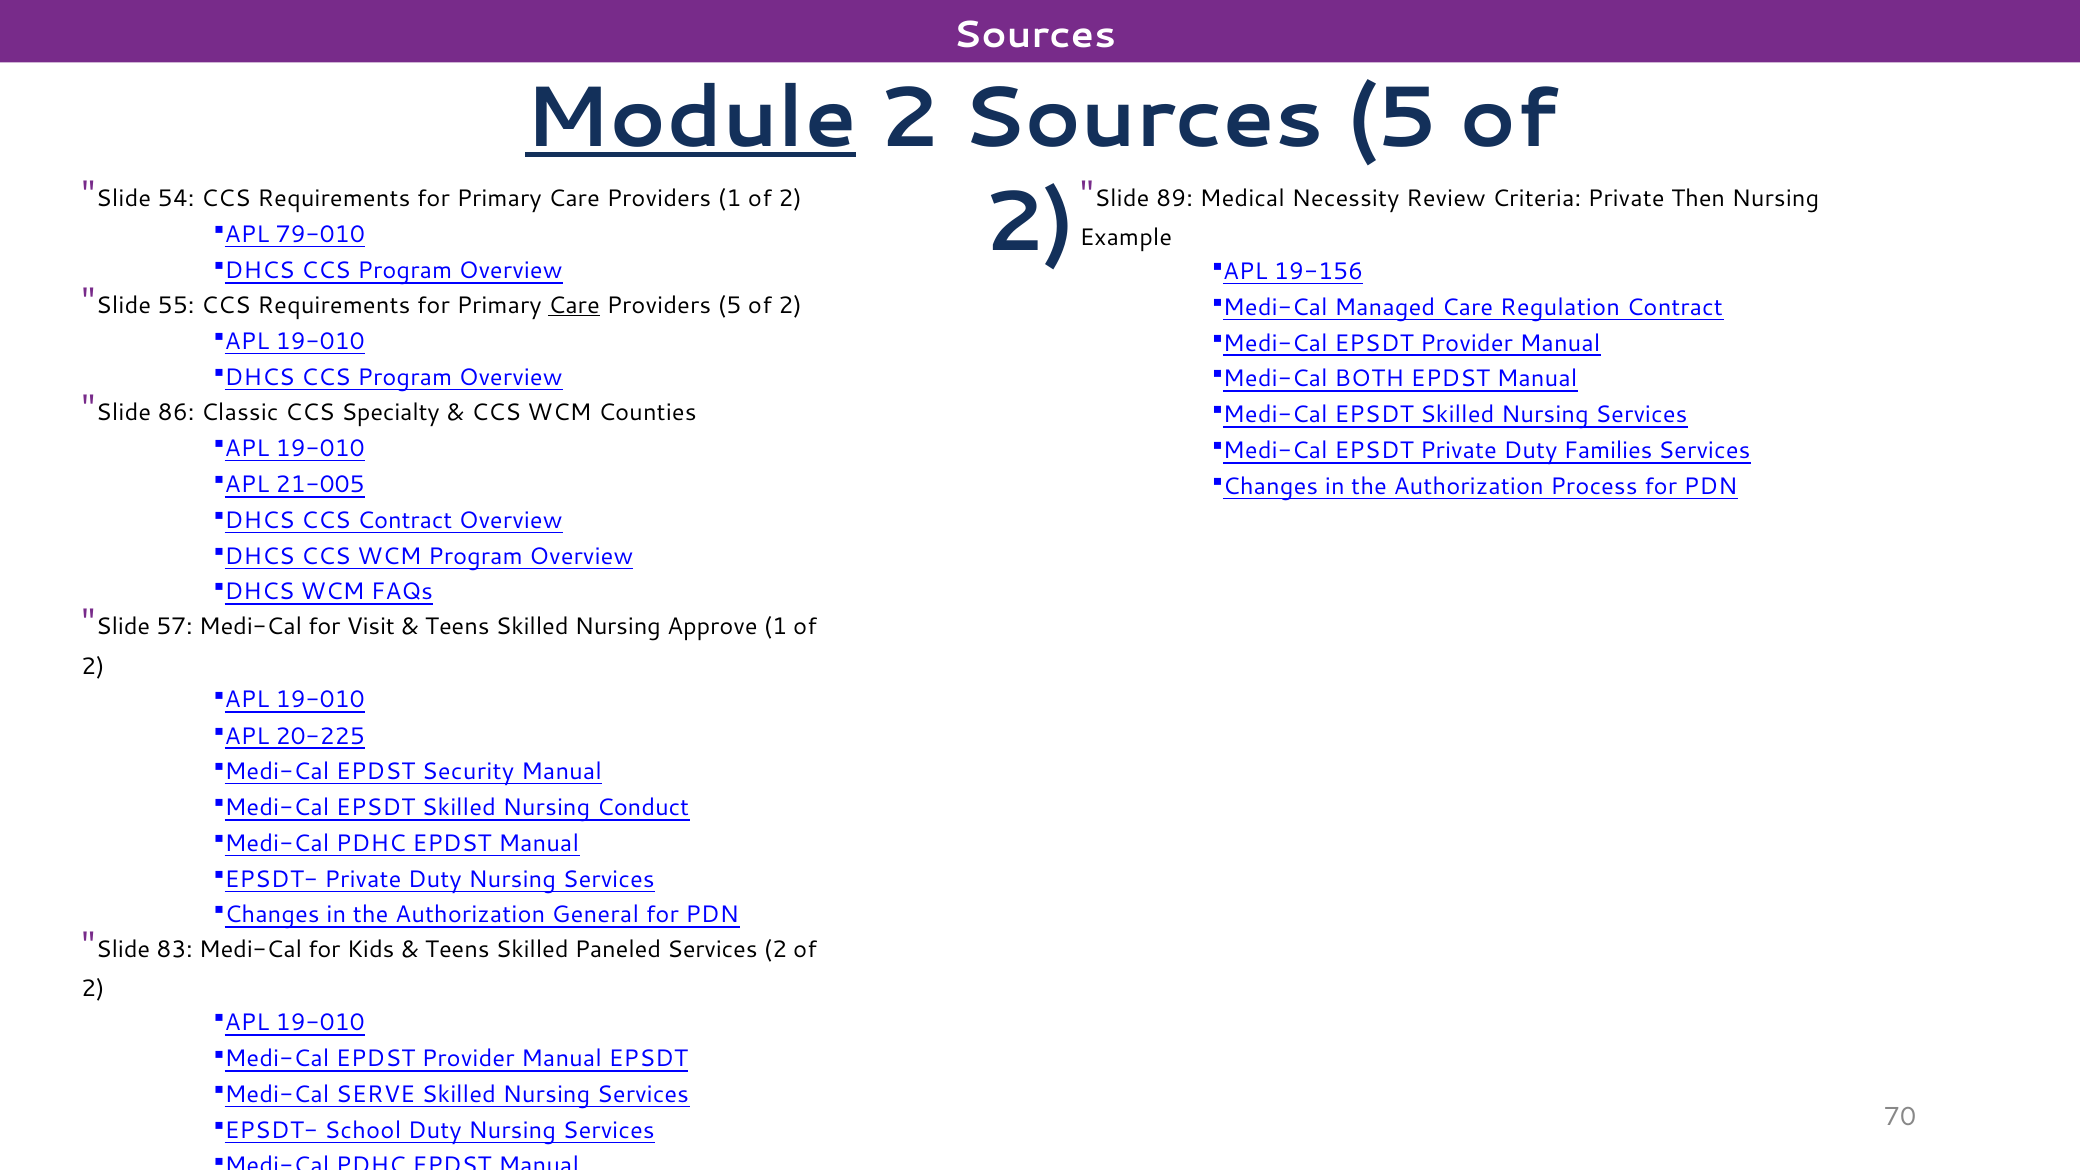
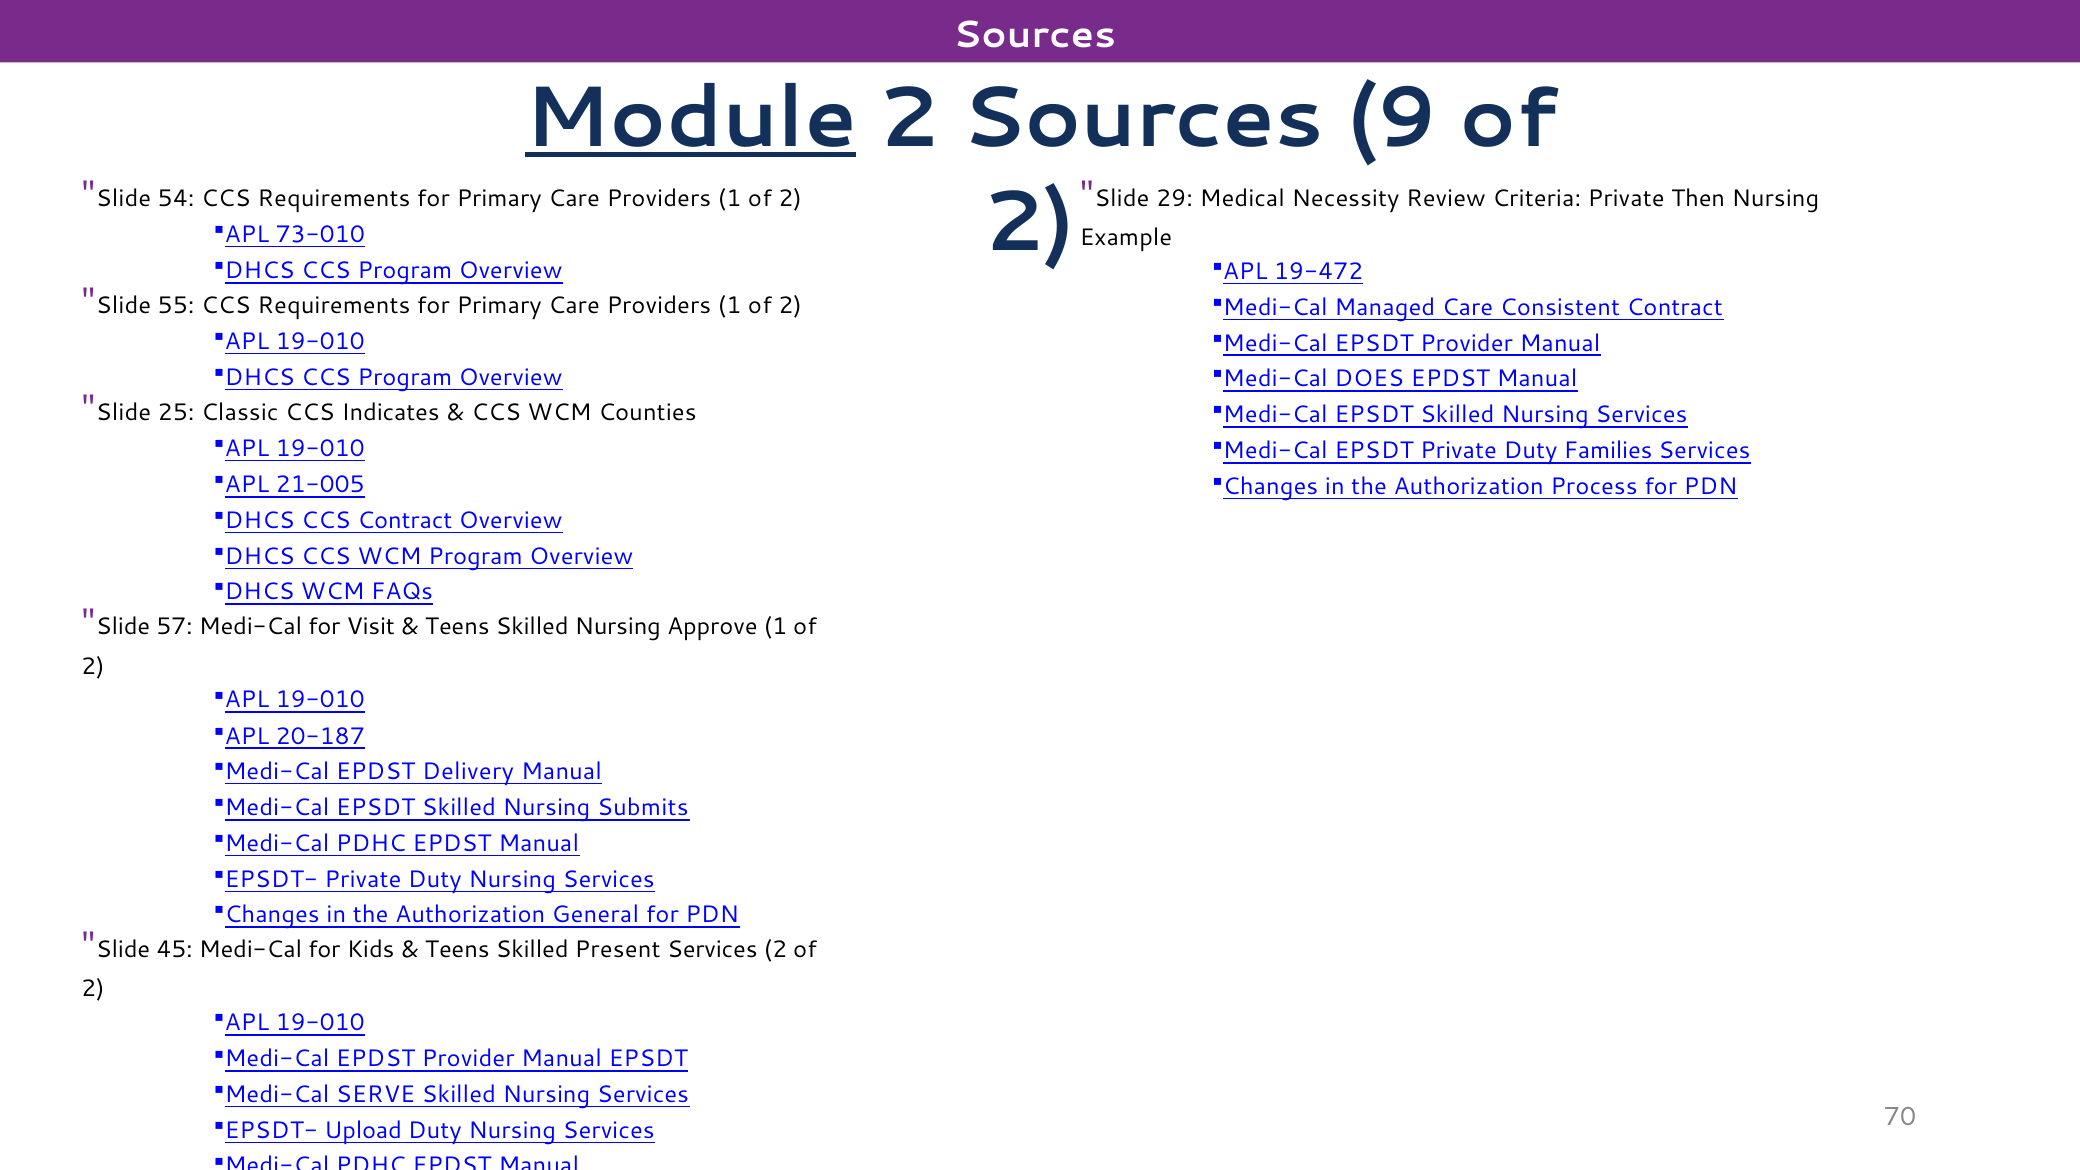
5 at (1392, 118): 5 -> 9
89: 89 -> 29
79-010: 79-010 -> 73-010
19-156: 19-156 -> 19-472
Care at (574, 305) underline: present -> none
5 at (730, 305): 5 -> 1
Regulation: Regulation -> Consistent
BOTH: BOTH -> DOES
86: 86 -> 25
Specialty: Specialty -> Indicates
20-225: 20-225 -> 20-187
Security: Security -> Delivery
Conduct: Conduct -> Submits
83: 83 -> 45
Paneled: Paneled -> Present
School: School -> Upload
